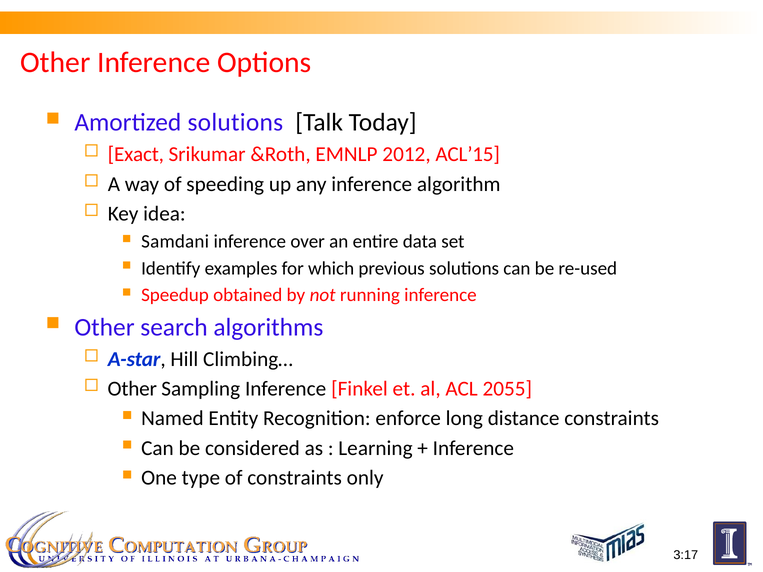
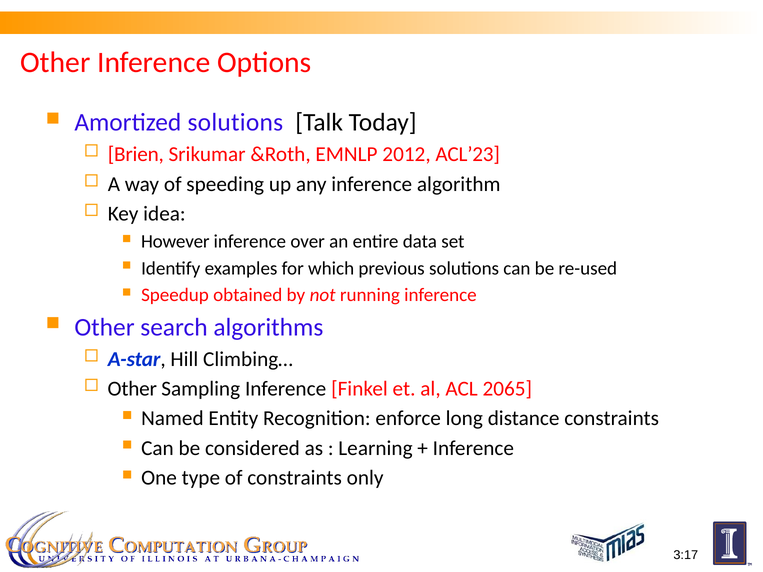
Exact: Exact -> Brien
ACL’15: ACL’15 -> ACL’23
Samdani: Samdani -> However
2055: 2055 -> 2065
